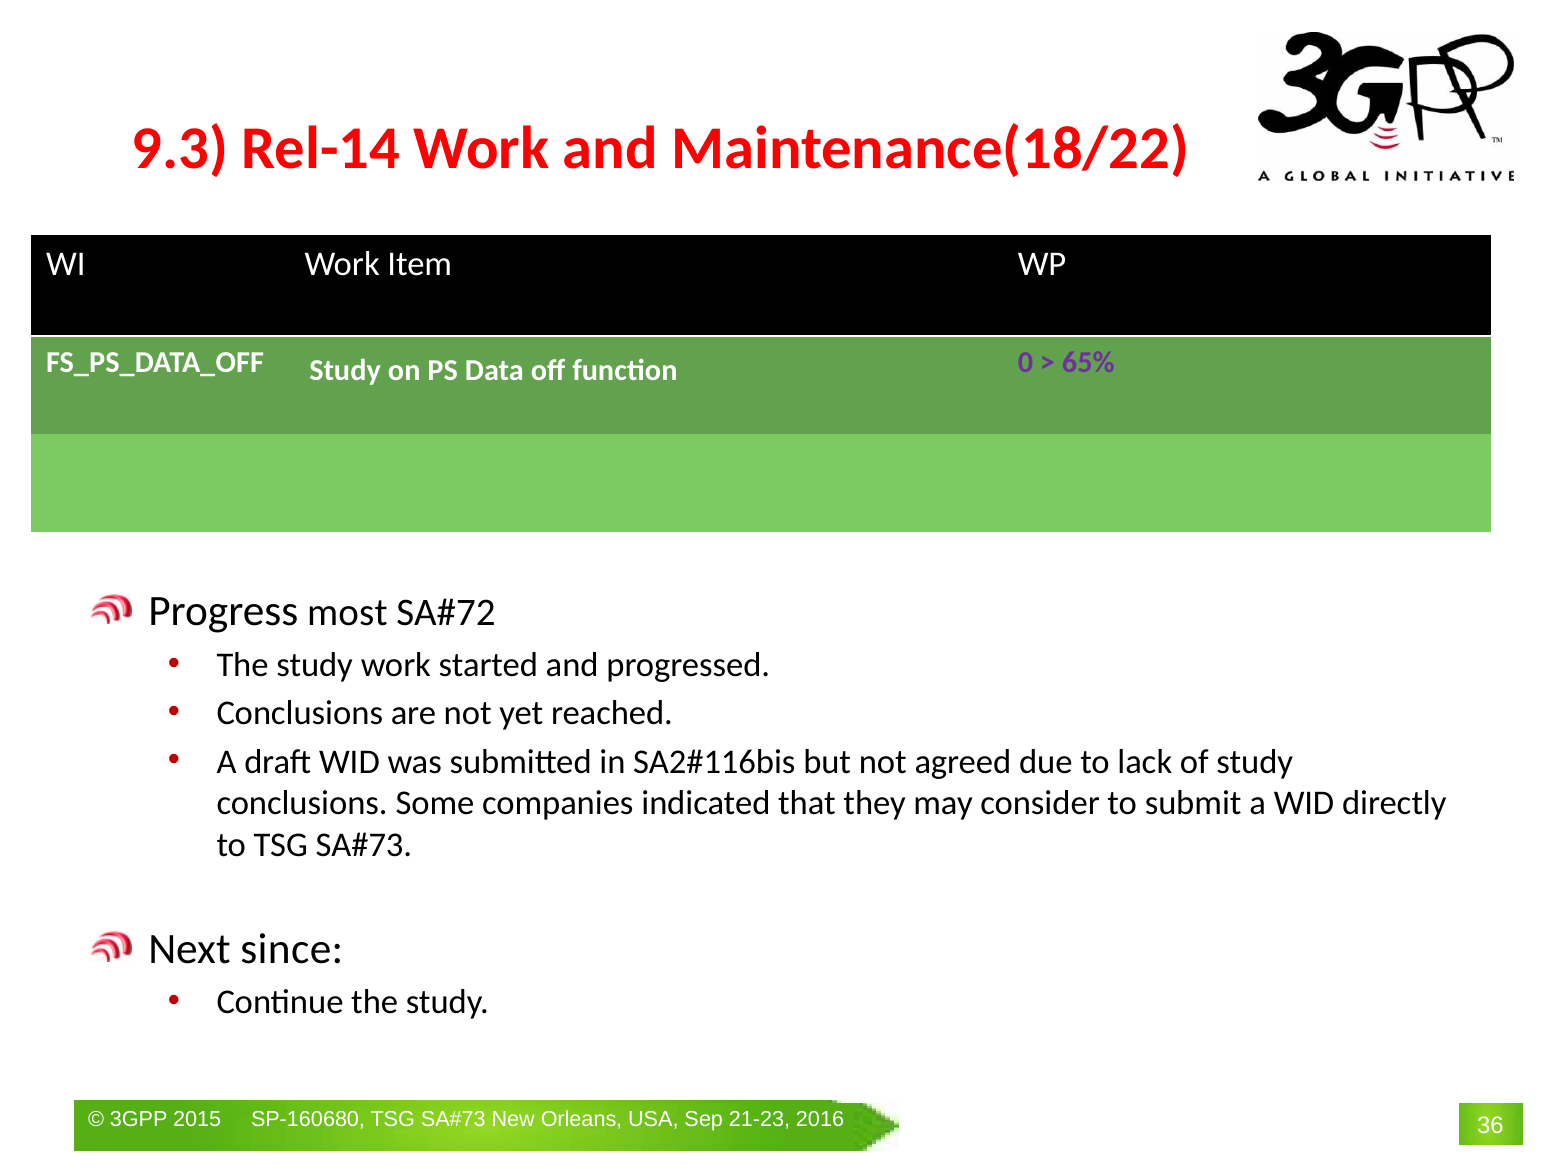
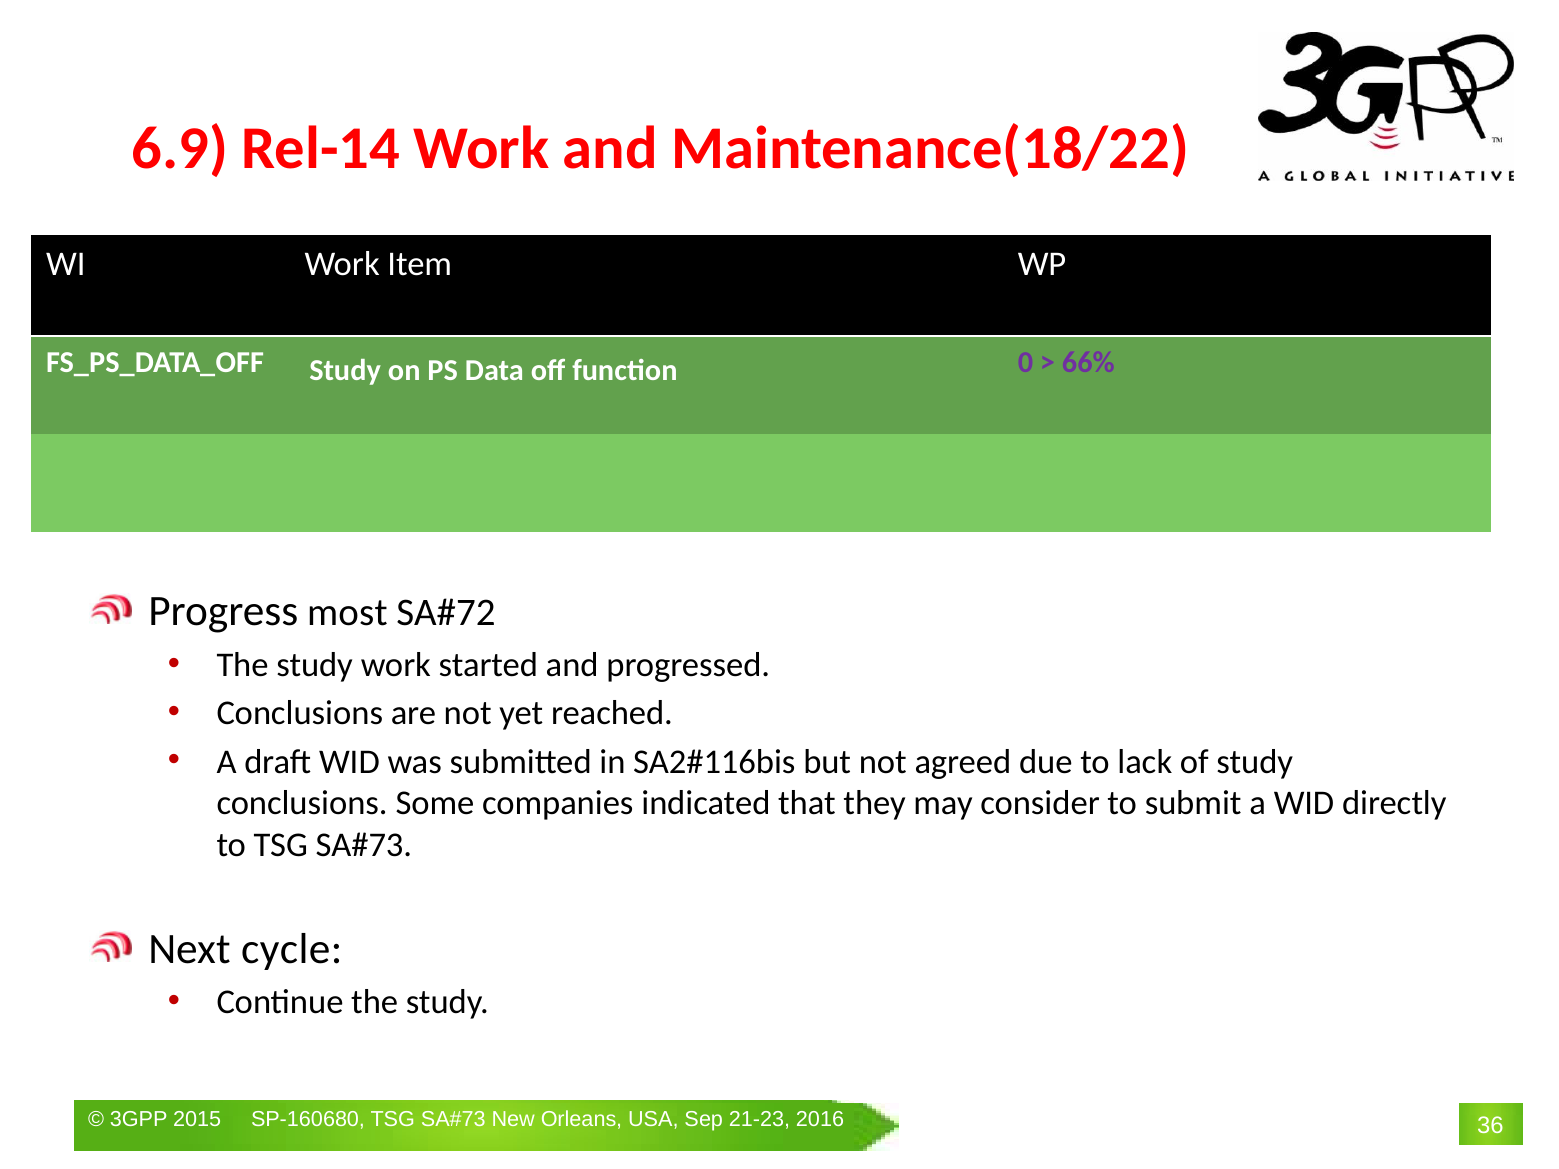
9.3: 9.3 -> 6.9
65%: 65% -> 66%
since: since -> cycle
